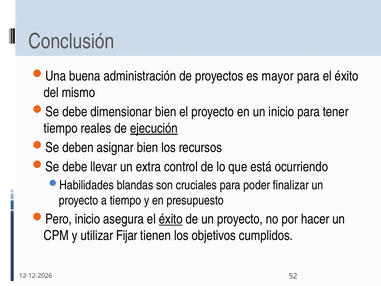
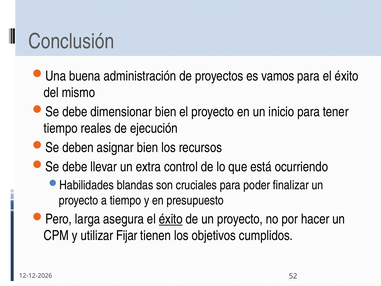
mayor: mayor -> vamos
ejecución underline: present -> none
Pero inicio: inicio -> larga
